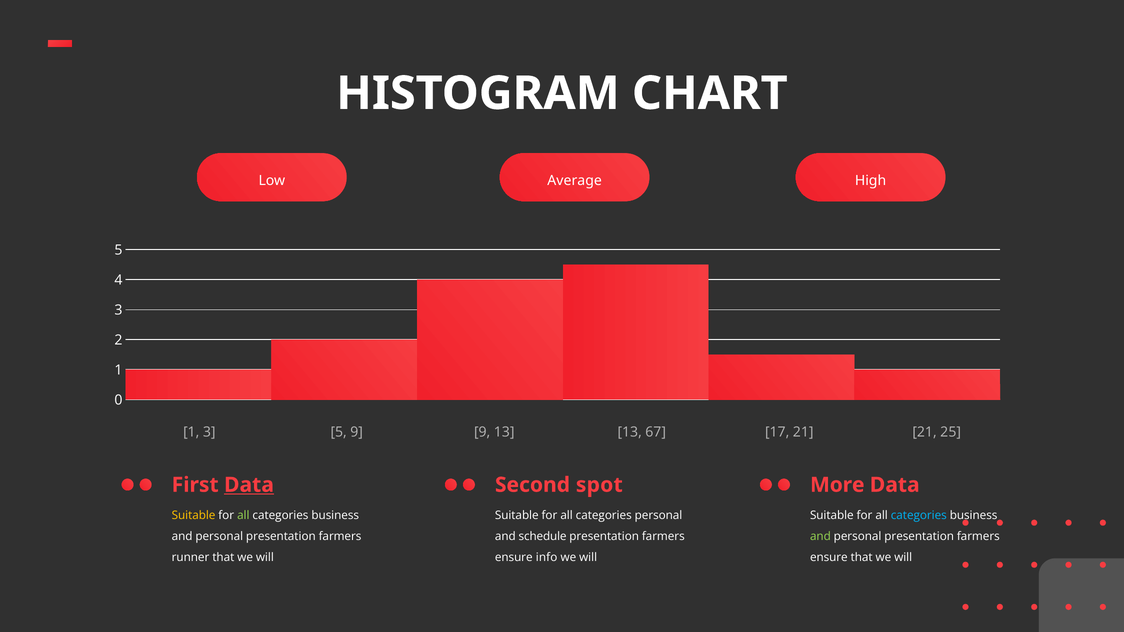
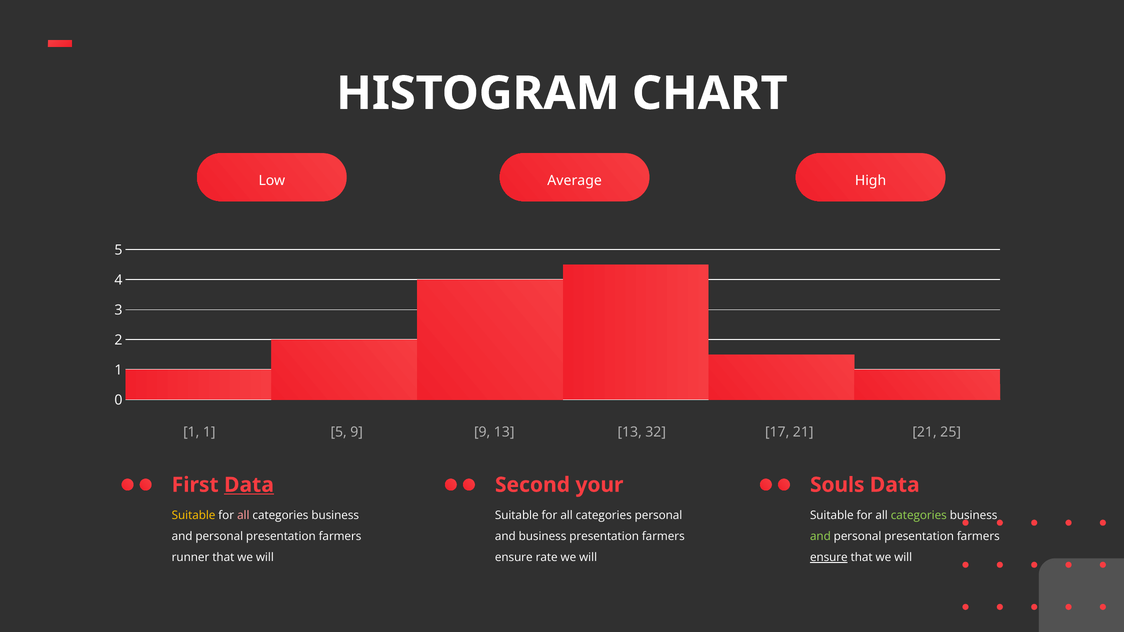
1 3: 3 -> 1
67: 67 -> 32
spot: spot -> your
More: More -> Souls
all at (243, 515) colour: light green -> pink
categories at (919, 515) colour: light blue -> light green
and schedule: schedule -> business
info: info -> rate
ensure at (829, 558) underline: none -> present
